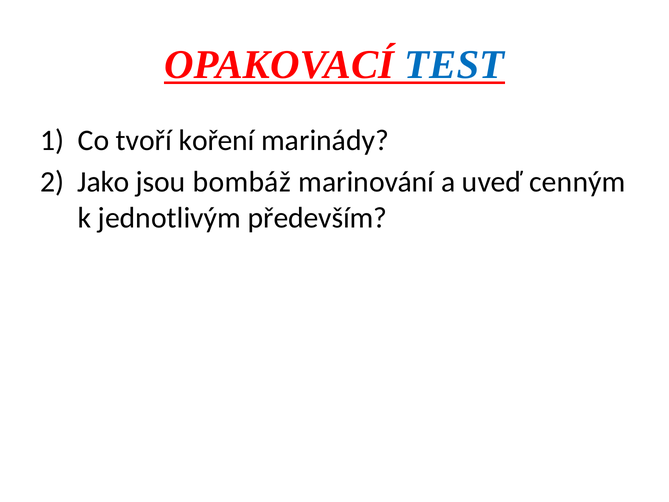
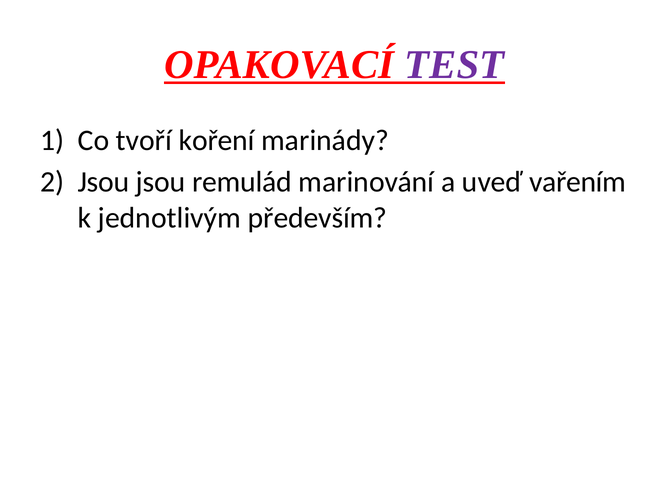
TEST colour: blue -> purple
Jako at (103, 182): Jako -> Jsou
bombáž: bombáž -> remulád
cenným: cenným -> vařením
